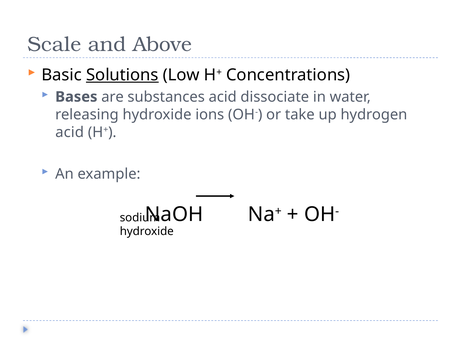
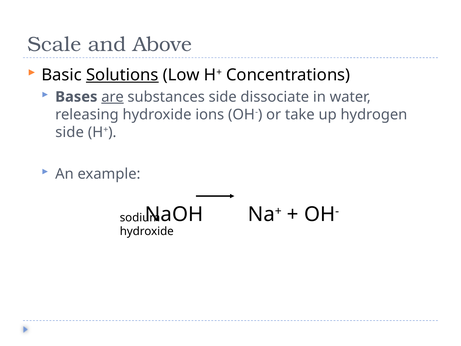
are underline: none -> present
substances acid: acid -> side
acid at (70, 132): acid -> side
